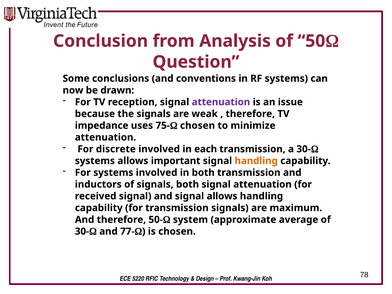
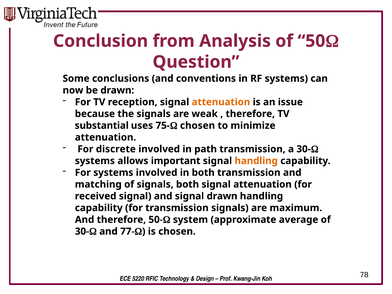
attenuation at (221, 102) colour: purple -> orange
impedance: impedance -> substantial
each: each -> path
inductors: inductors -> matching
signal allows: allows -> drawn
